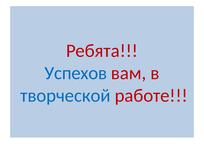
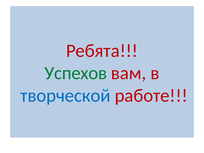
Успехов colour: blue -> green
